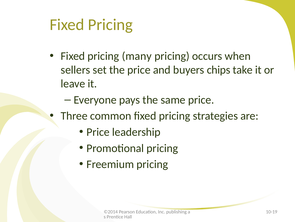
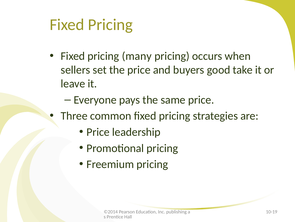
chips: chips -> good
